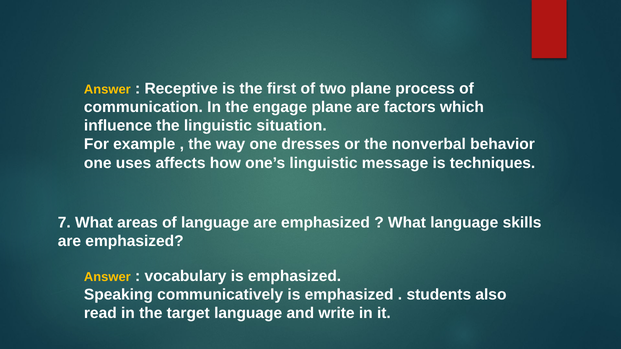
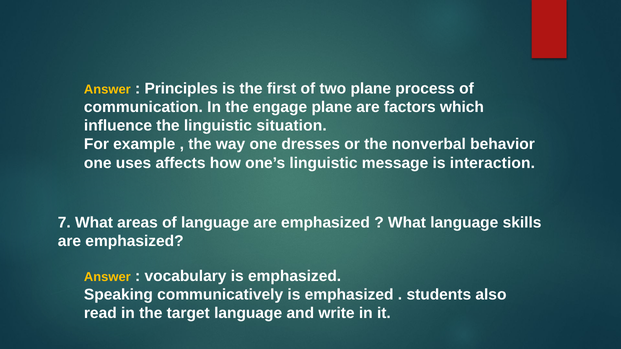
Receptive: Receptive -> Principles
techniques: techniques -> interaction
